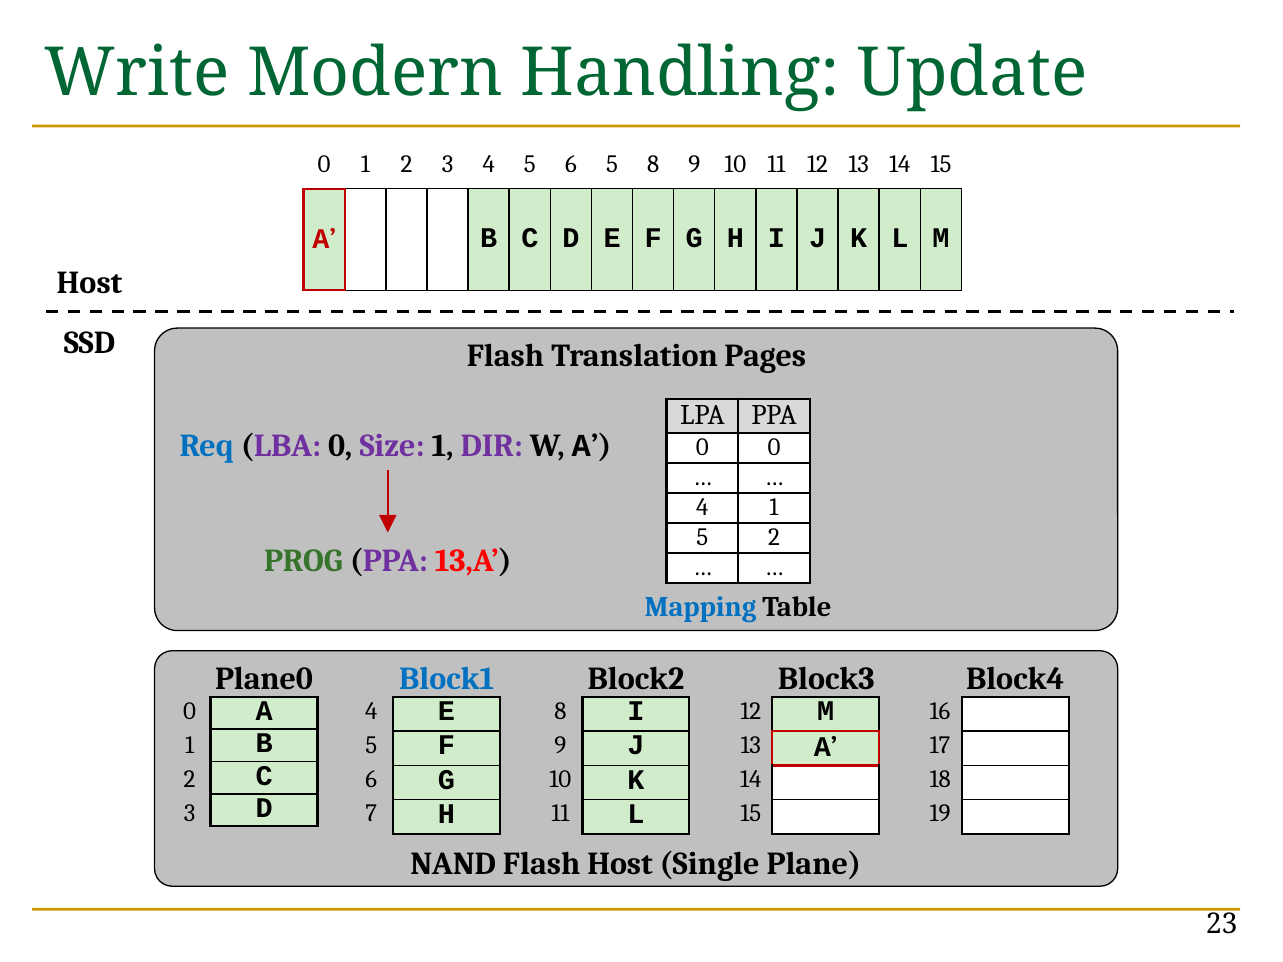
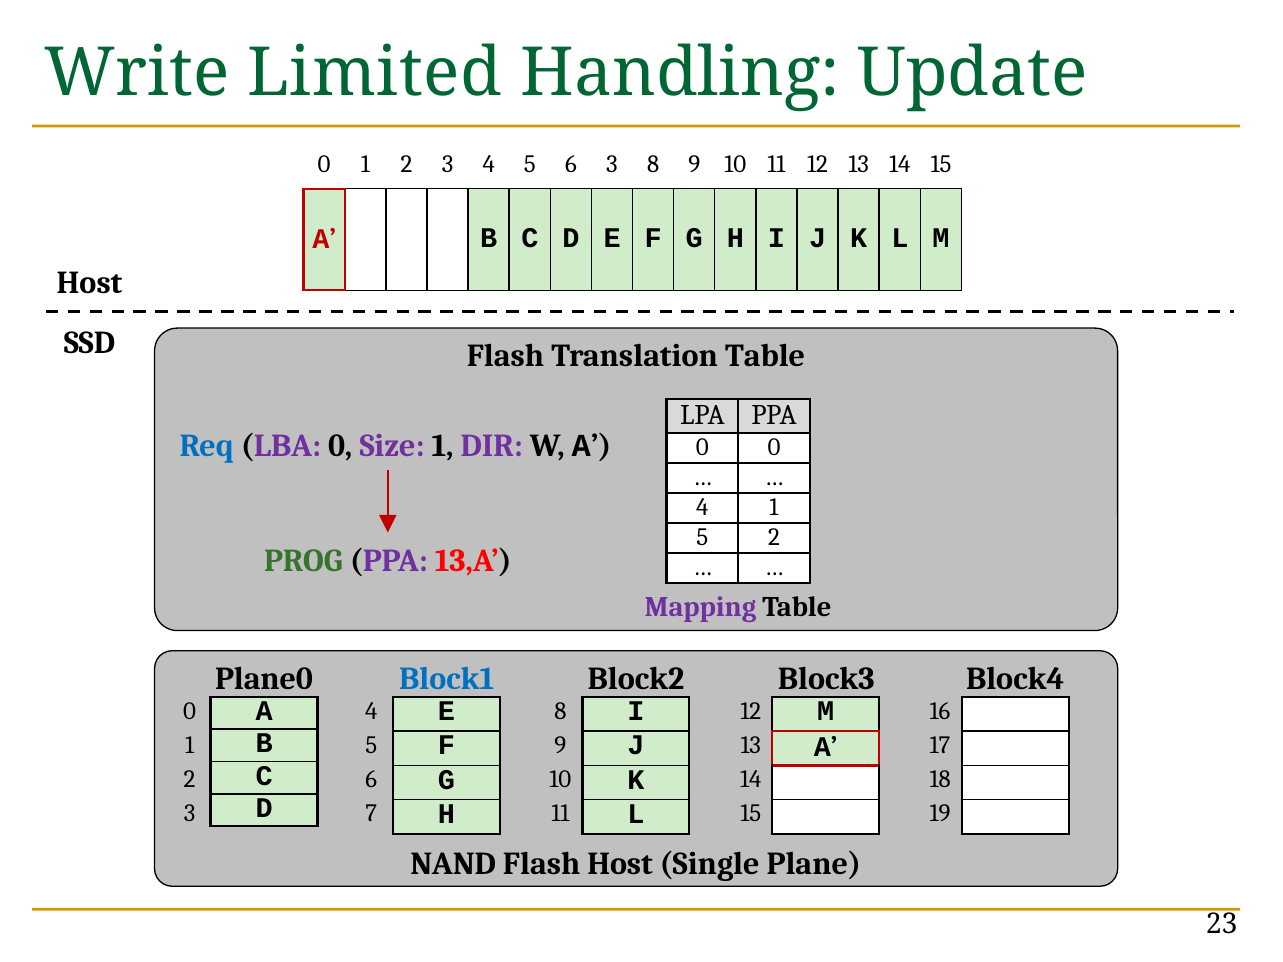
Modern: Modern -> Limited
6 5: 5 -> 3
Translation Pages: Pages -> Table
Mapping colour: blue -> purple
